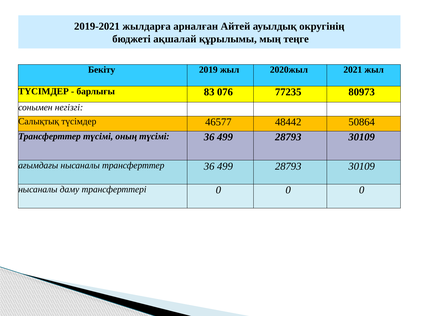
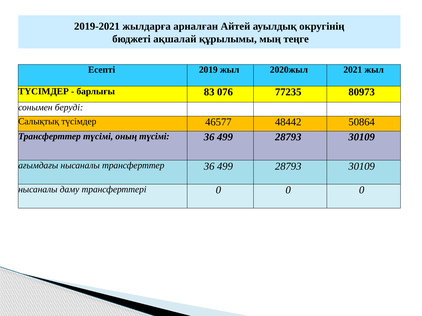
Бекіту: Бекіту -> Есепті
негізгі: негізгі -> беруді
